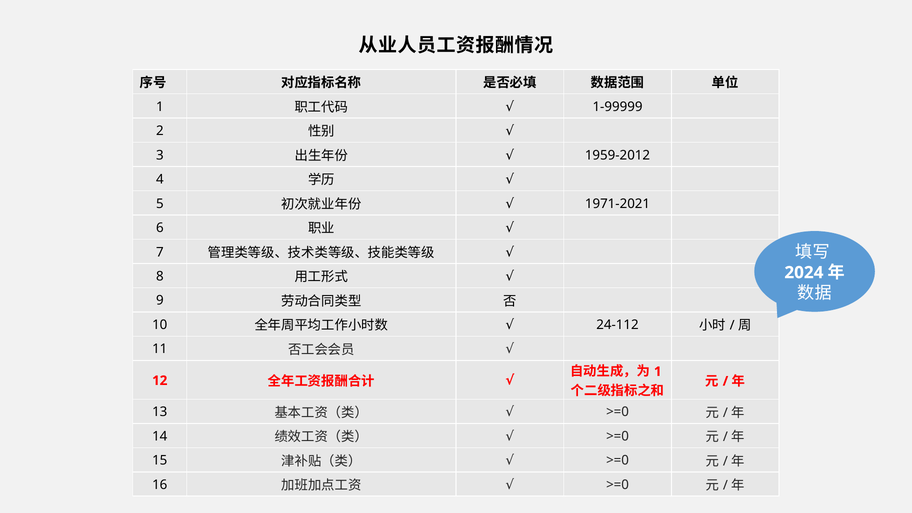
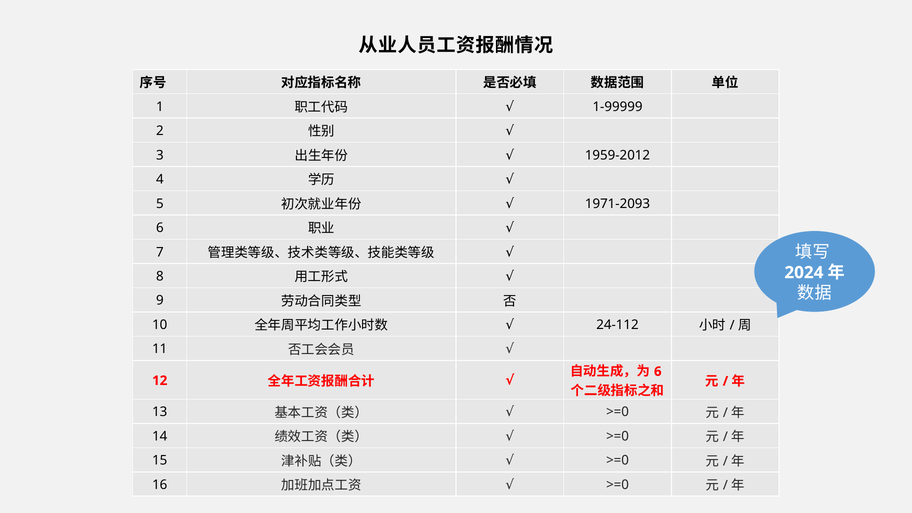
1971-2021: 1971-2021 -> 1971-2093
1 at (658, 372): 1 -> 6
